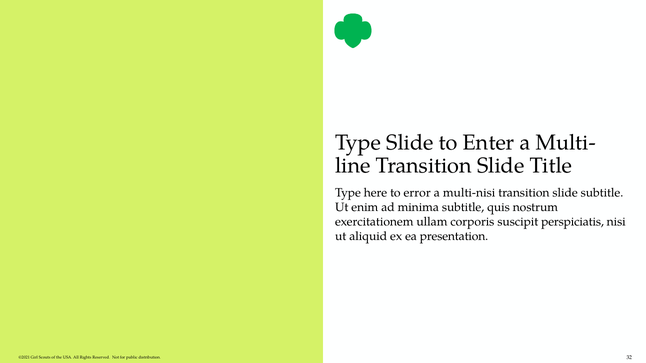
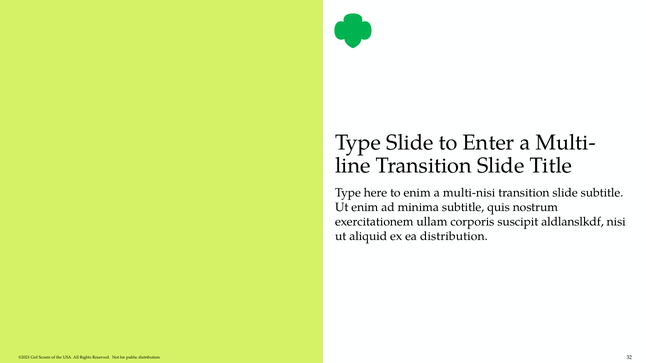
to error: error -> enim
perspiciatis: perspiciatis -> aldlanslkdf
ea presentation: presentation -> distribution
